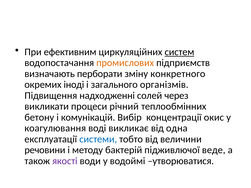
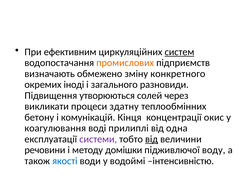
перборати: перборати -> обмежено
організмів: організмів -> разновиди
надходженні: надходженні -> утворюються
річний: річний -> здатну
Вибір: Вибір -> Кінця
викликає: викликає -> прилиплі
системи colour: blue -> purple
від at (152, 139) underline: none -> present
бактерій: бактерій -> домішки
веде: веде -> воду
якості colour: purple -> blue
утворюватися: утворюватися -> інтенсивністю
